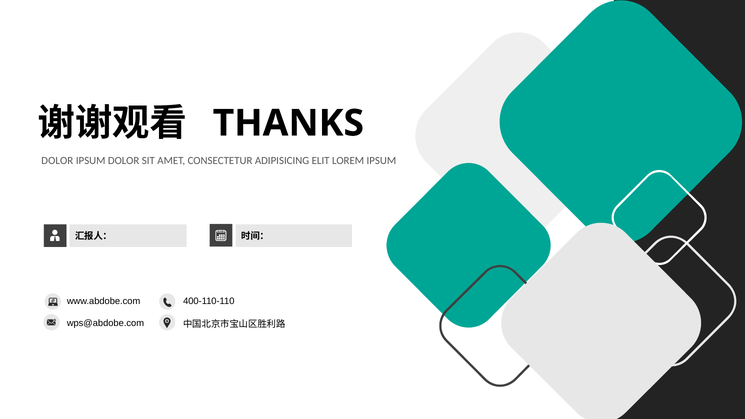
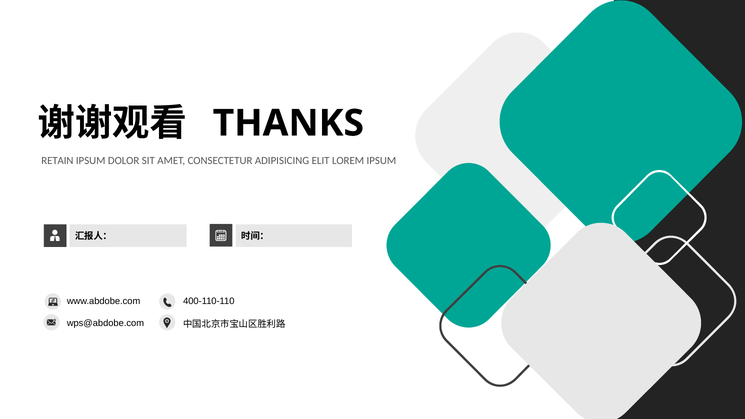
DOLOR at (57, 161): DOLOR -> RETAIN
